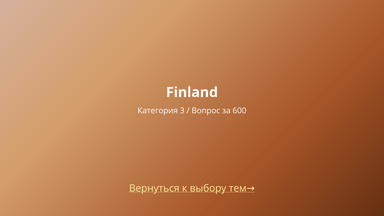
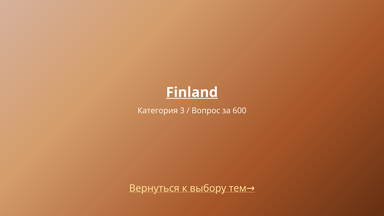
Finland underline: none -> present
